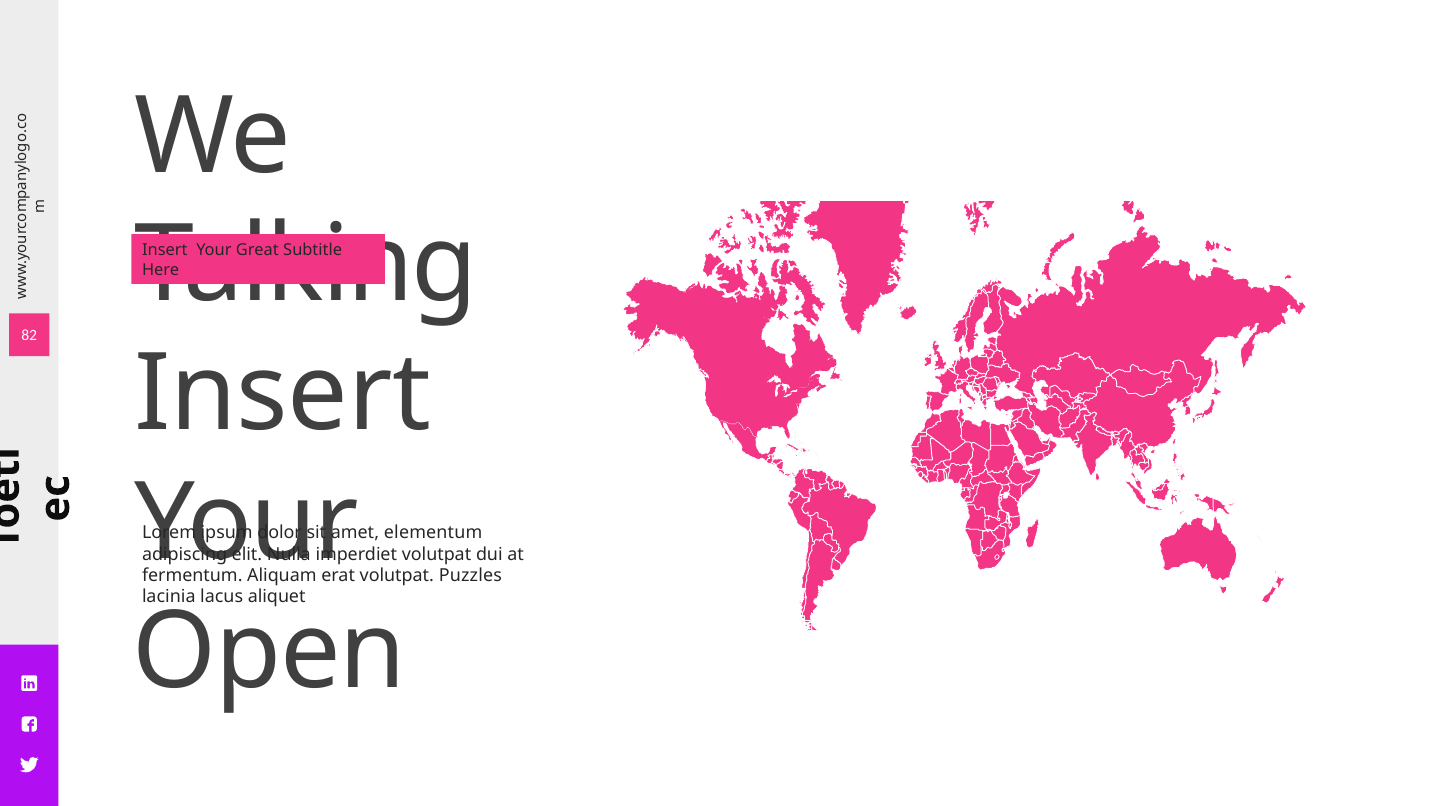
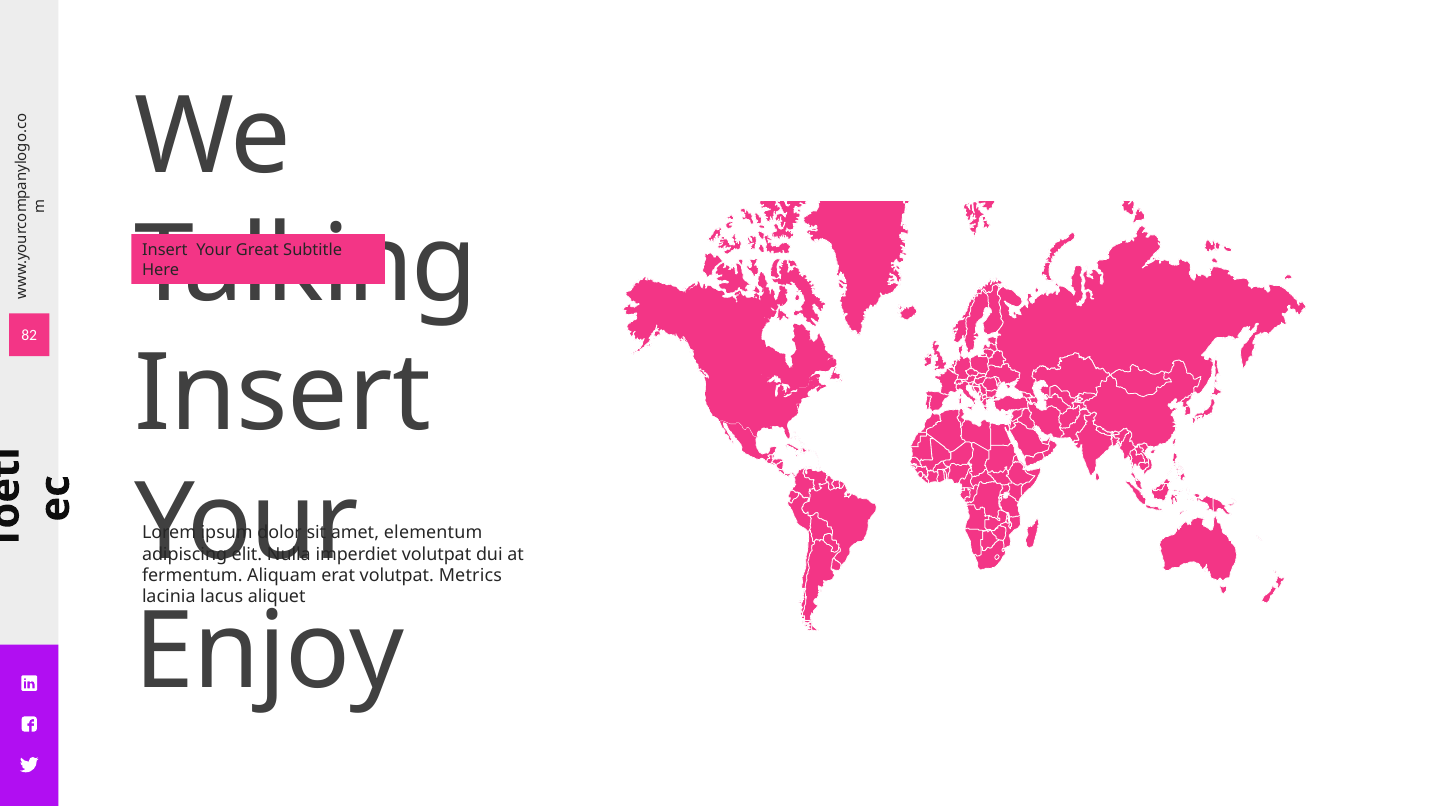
Puzzles: Puzzles -> Metrics
Open: Open -> Enjoy
